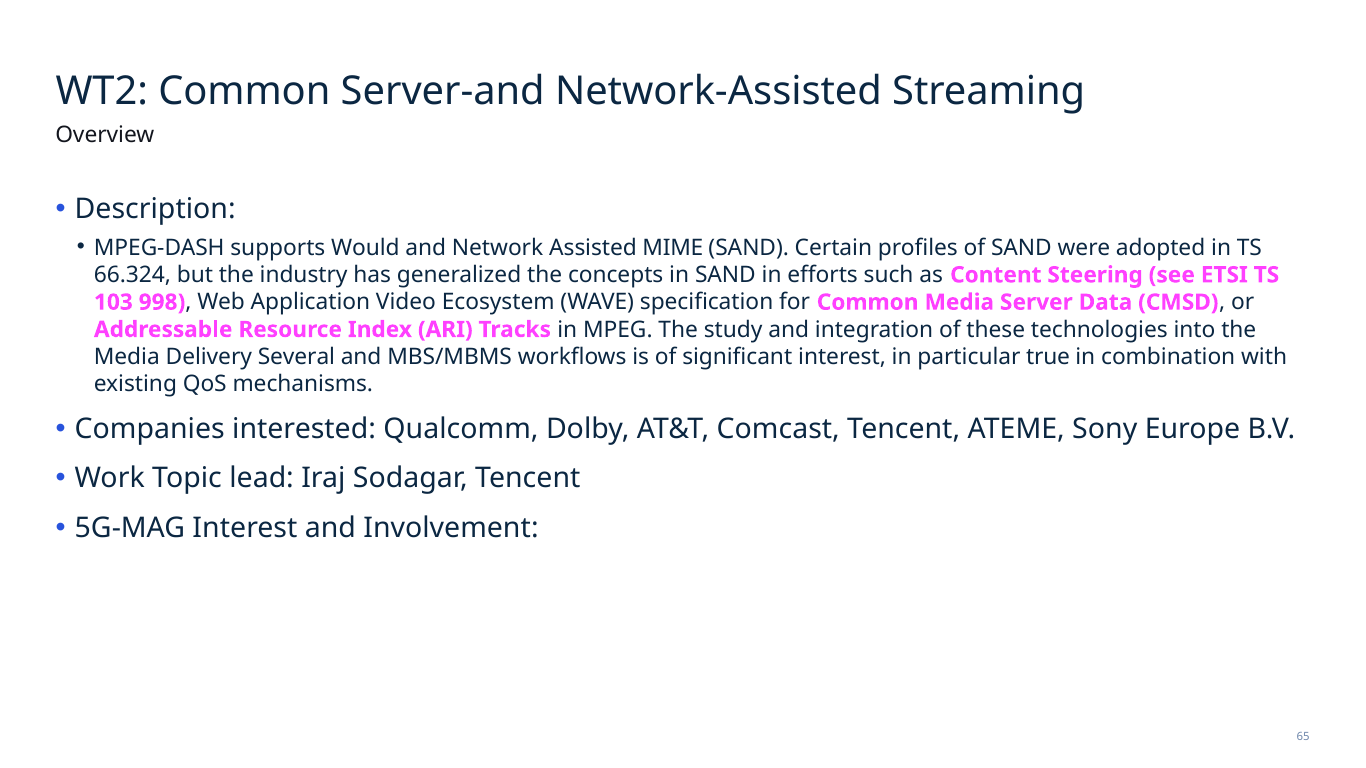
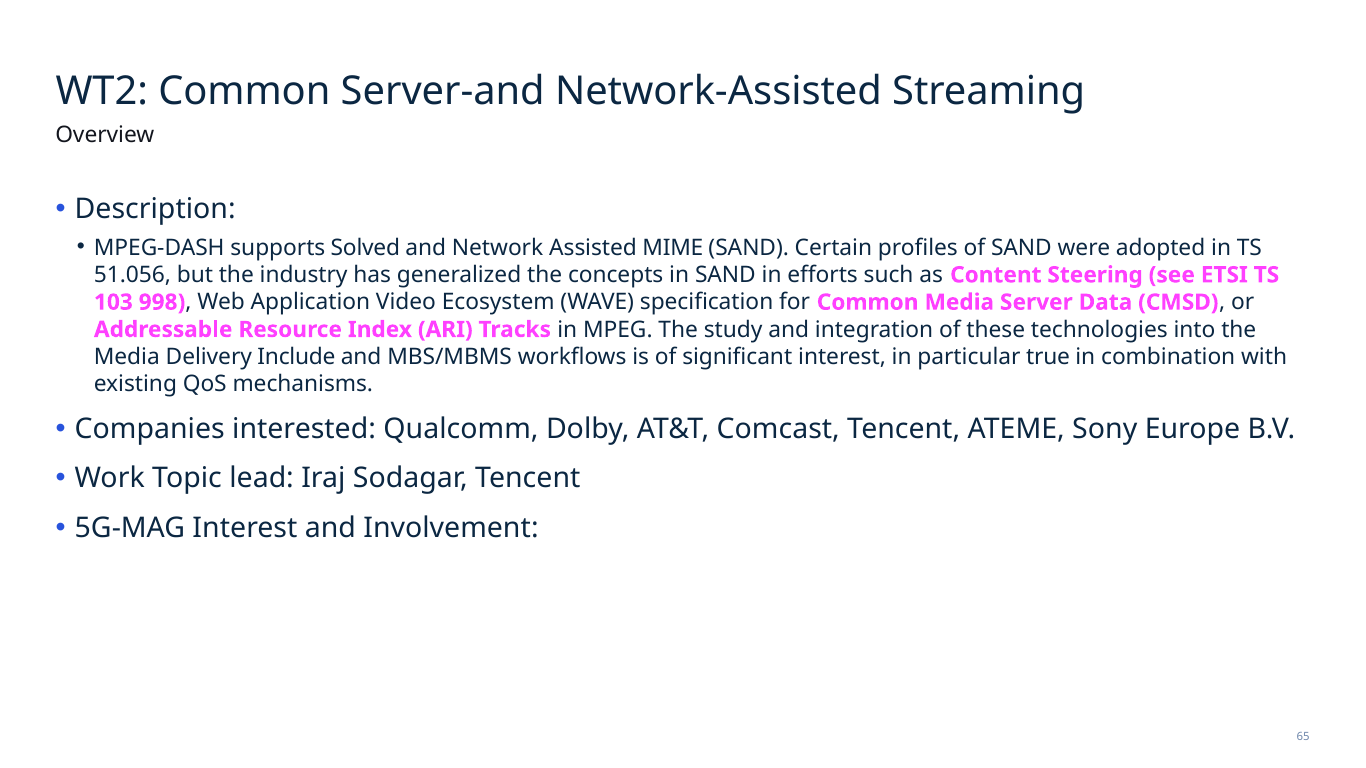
Would: Would -> Solved
66.324: 66.324 -> 51.056
Several: Several -> Include
